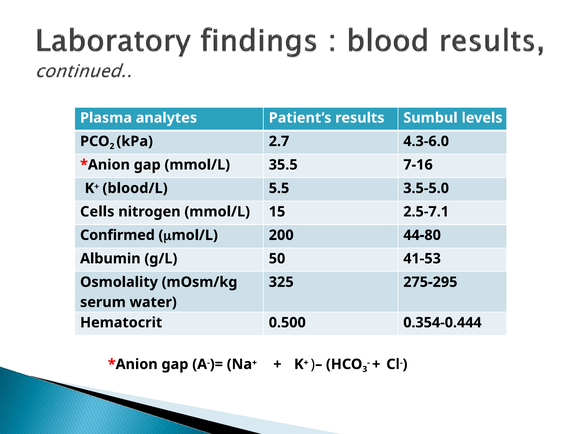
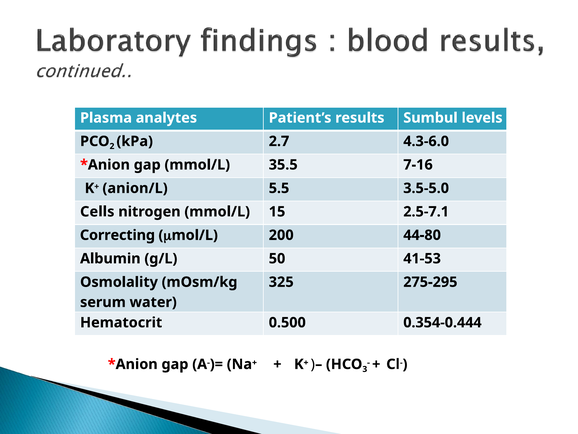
blood/L: blood/L -> anion/L
Confirmed: Confirmed -> Correcting
